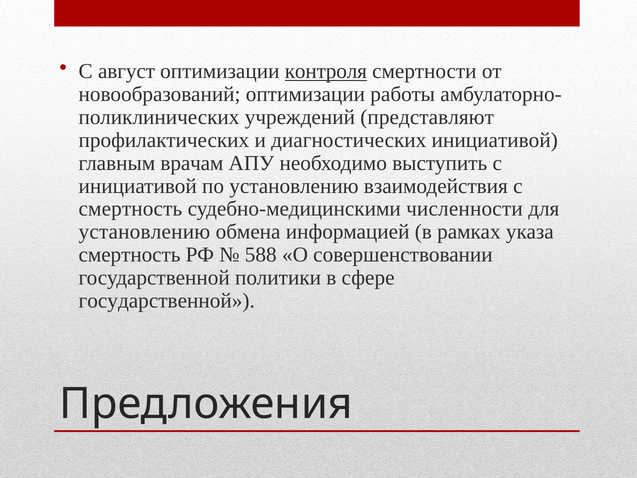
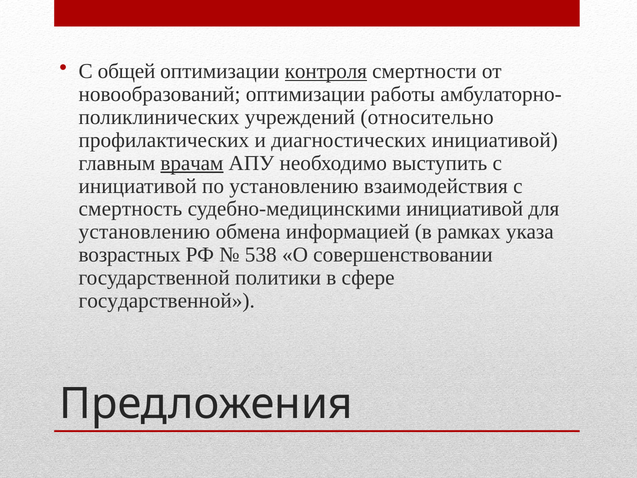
август: август -> общей
представляют: представляют -> относительно
врачам underline: none -> present
судебно-медицинскими численности: численности -> инициативой
смертность at (130, 255): смертность -> возрастных
588: 588 -> 538
